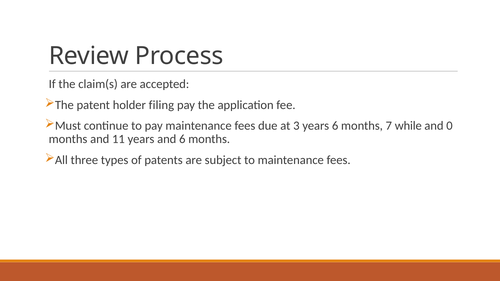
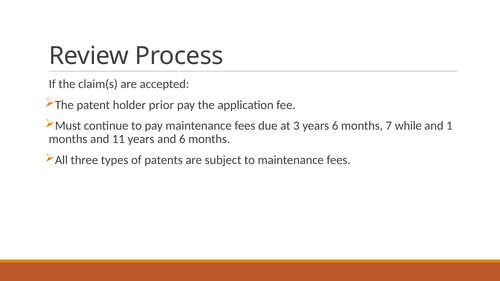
filing: filing -> prior
0: 0 -> 1
